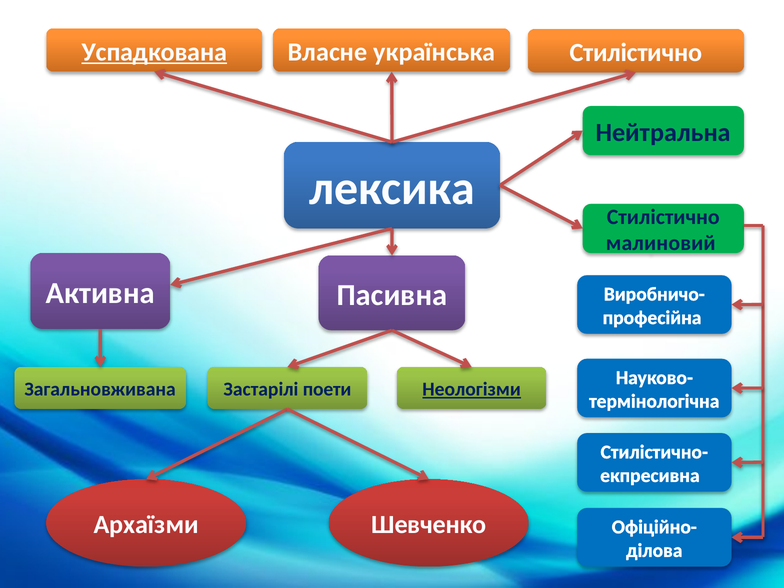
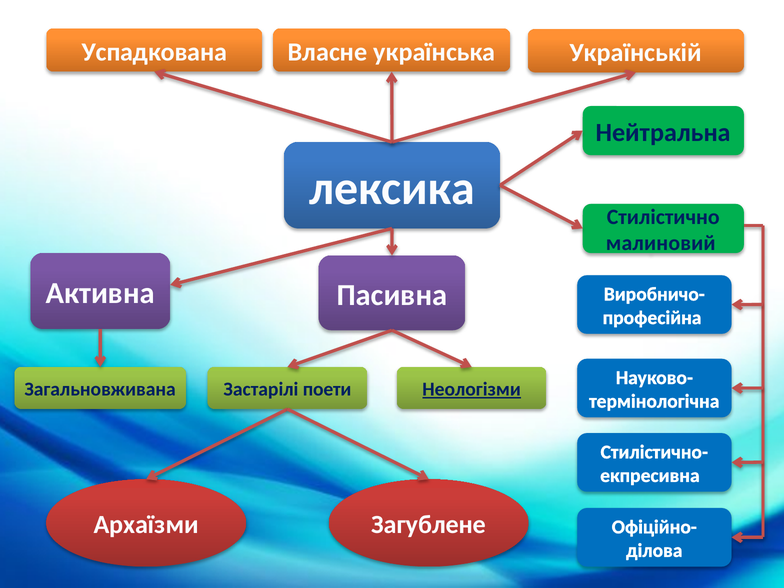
Успадкована underline: present -> none
Стилістично at (636, 53): Стилістично -> Українській
Шевченко: Шевченко -> Загублене
